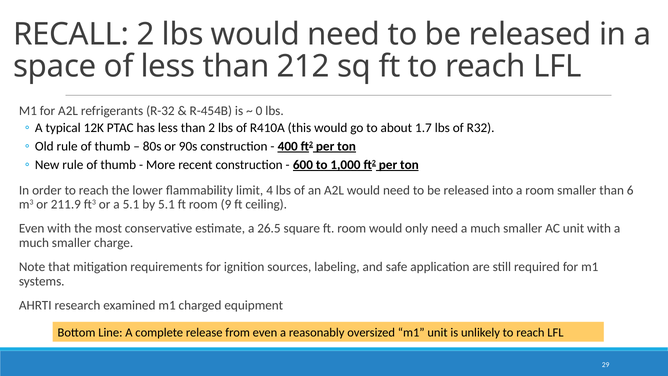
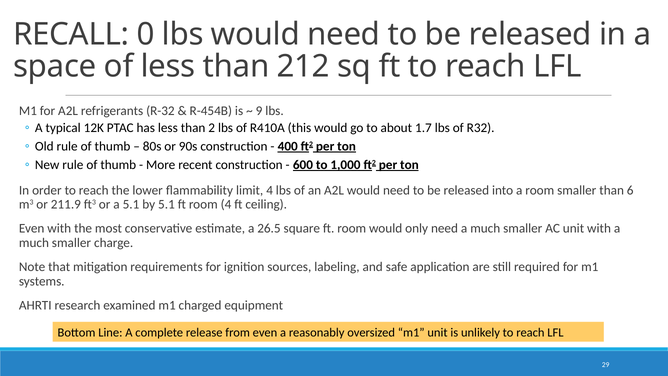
RECALL 2: 2 -> 0
0: 0 -> 9
room 9: 9 -> 4
